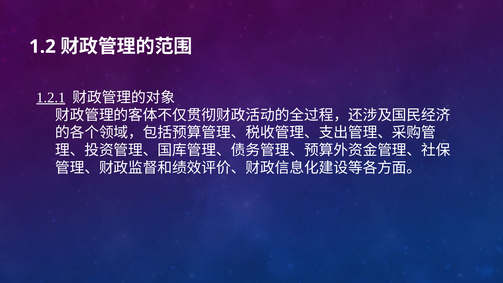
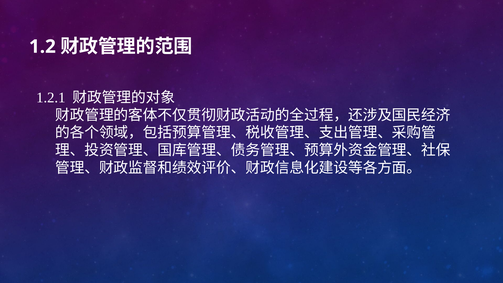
1.2.1 underline: present -> none
